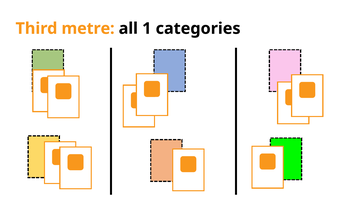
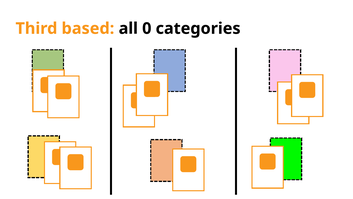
metre: metre -> based
all 1: 1 -> 0
